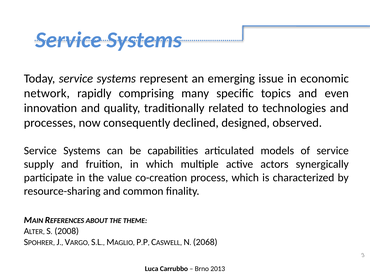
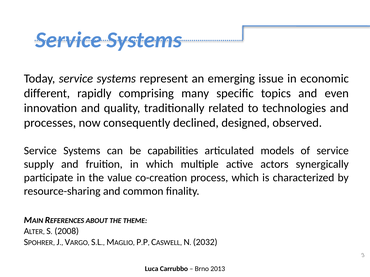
network: network -> different
2068: 2068 -> 2032
